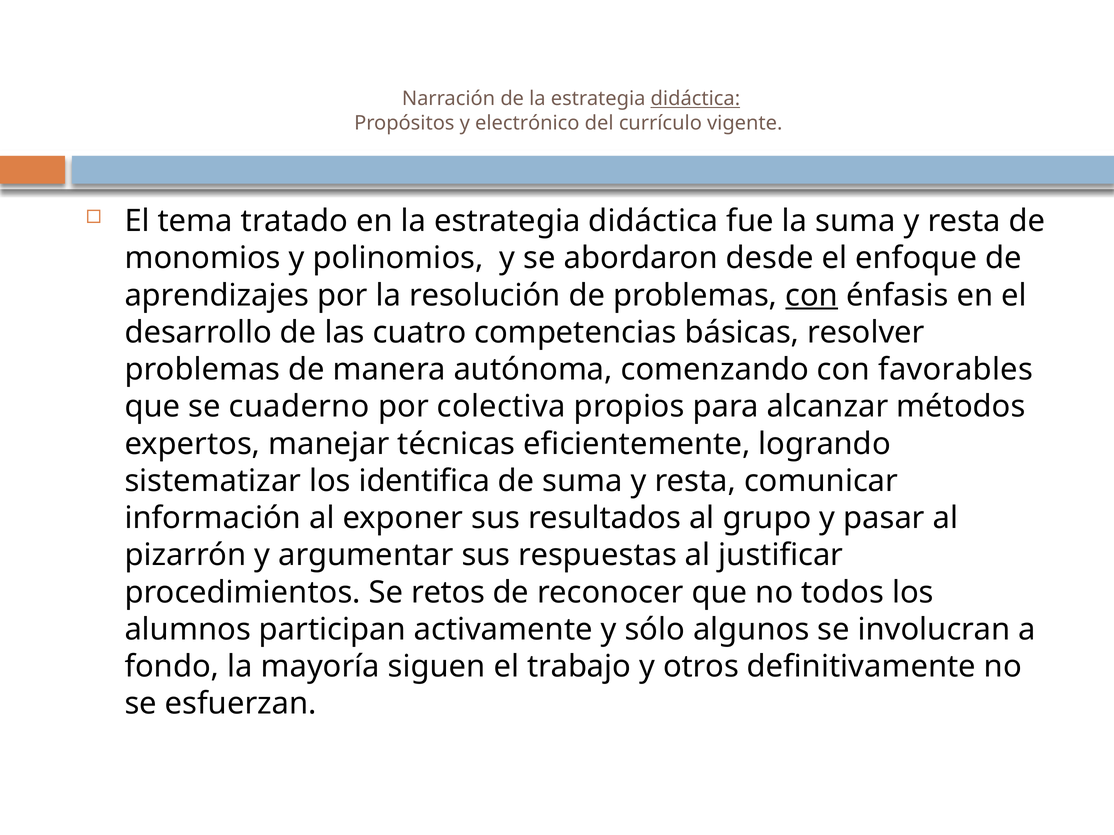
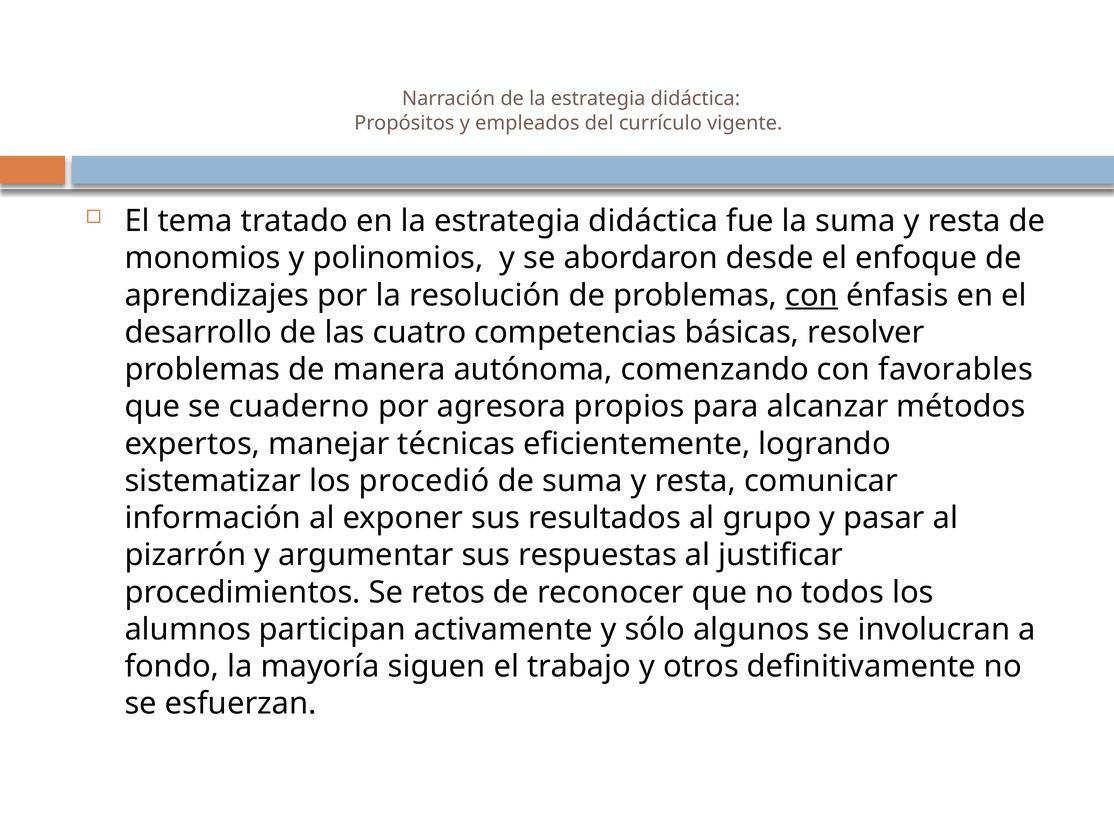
didáctica at (695, 99) underline: present -> none
electrónico: electrónico -> empleados
colectiva: colectiva -> agresora
identifica: identifica -> procedió
